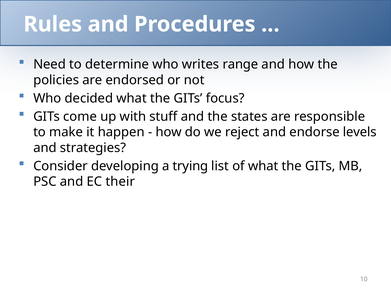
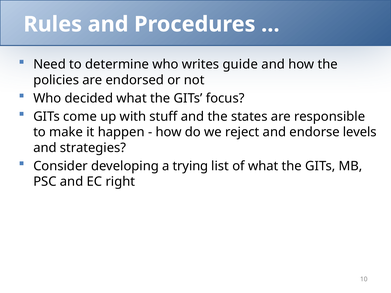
range: range -> guide
their: their -> right
